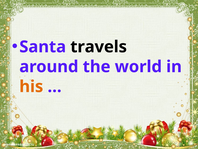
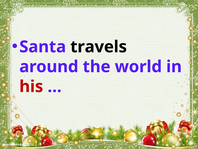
his colour: orange -> red
